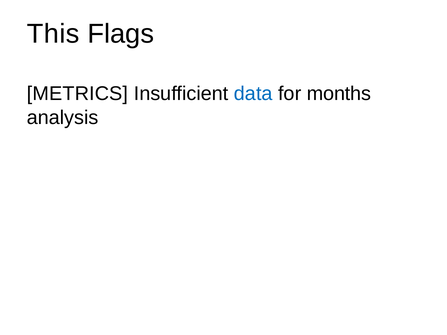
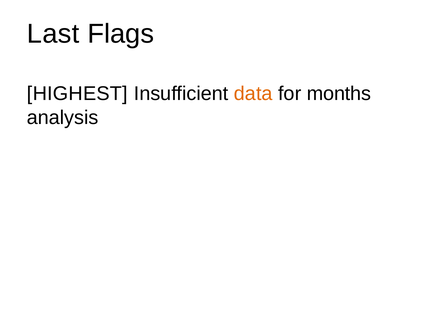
This: This -> Last
METRICS: METRICS -> HIGHEST
data colour: blue -> orange
